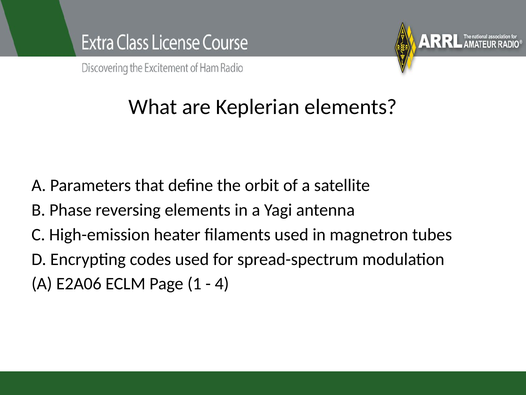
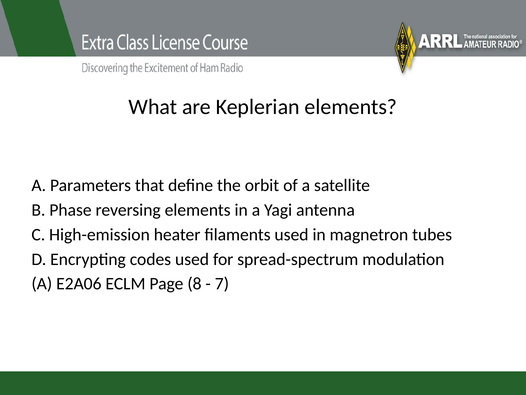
1: 1 -> 8
4: 4 -> 7
